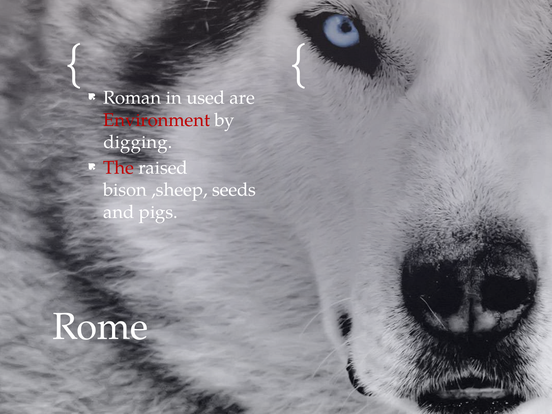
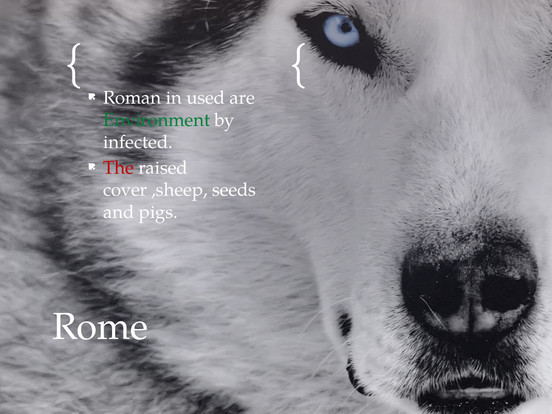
Environment colour: red -> green
digging: digging -> infected
bison: bison -> cover
